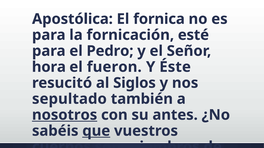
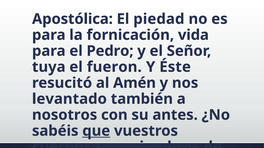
fornica: fornica -> piedad
esté: esté -> vida
hora: hora -> tuya
Siglos: Siglos -> Amén
sepultado: sepultado -> levantado
nosotros underline: present -> none
